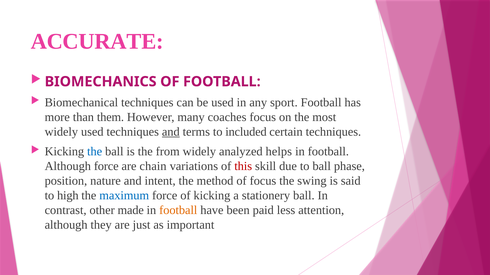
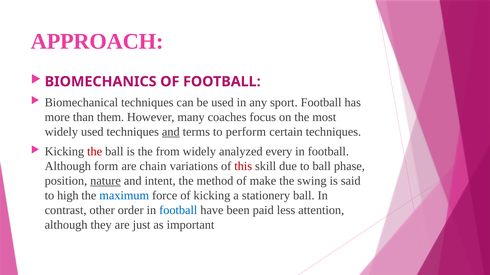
ACCURATE: ACCURATE -> APPROACH
included: included -> perform
the at (95, 152) colour: blue -> red
helps: helps -> every
Although force: force -> form
nature underline: none -> present
of focus: focus -> make
made: made -> order
football at (178, 211) colour: orange -> blue
